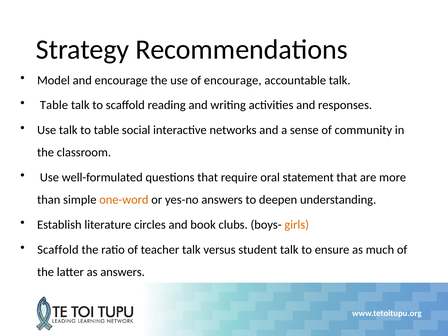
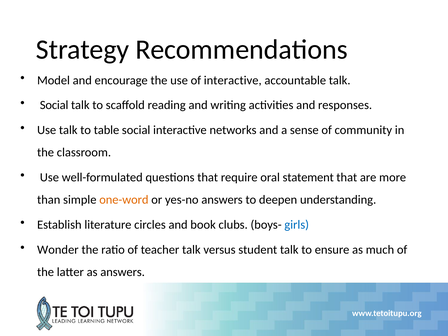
of encourage: encourage -> interactive
Table at (54, 105): Table -> Social
girls colour: orange -> blue
Scaffold at (58, 250): Scaffold -> Wonder
